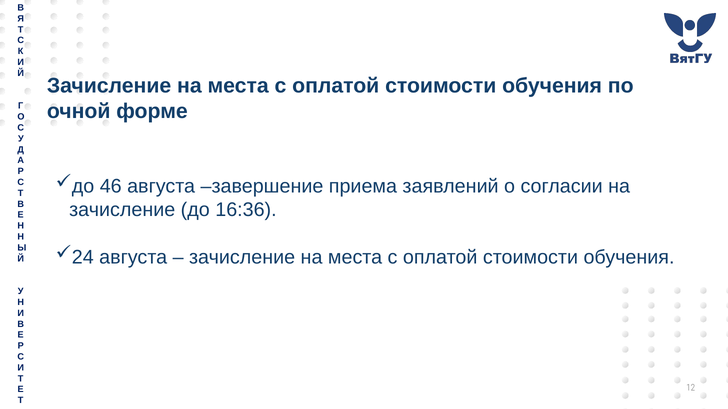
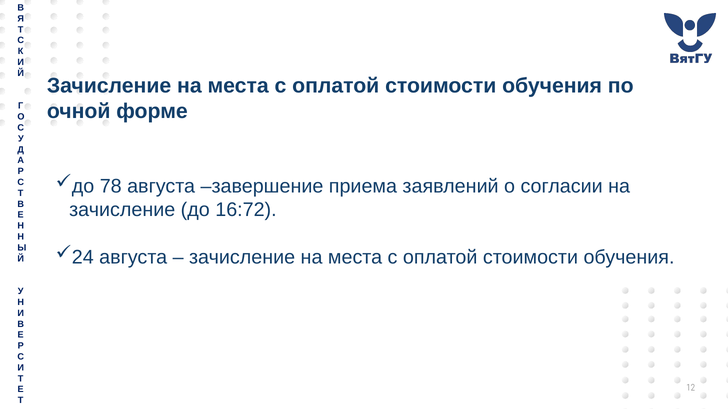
46: 46 -> 78
16:36: 16:36 -> 16:72
